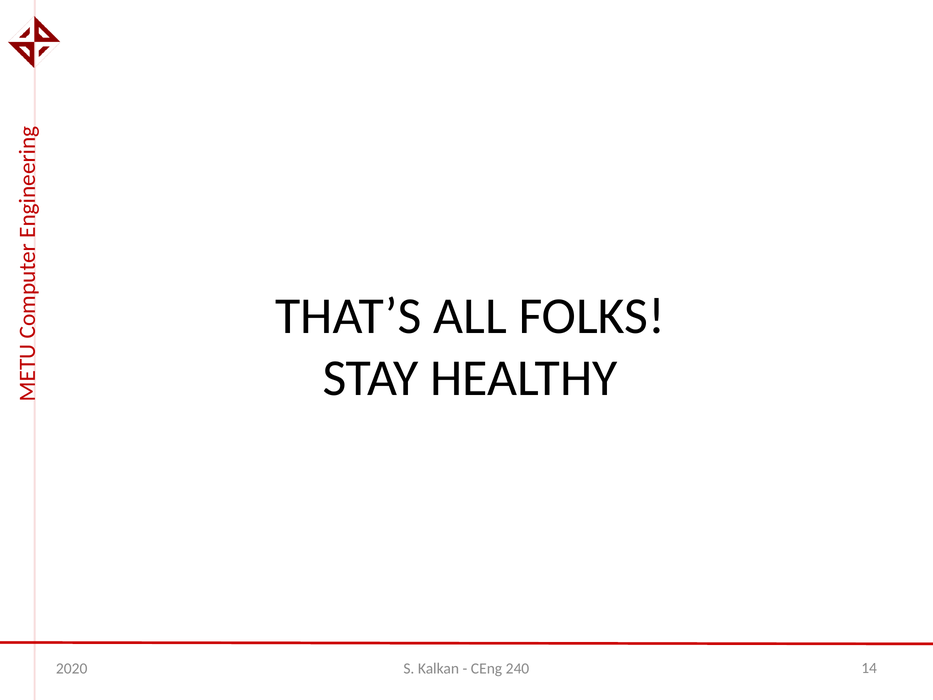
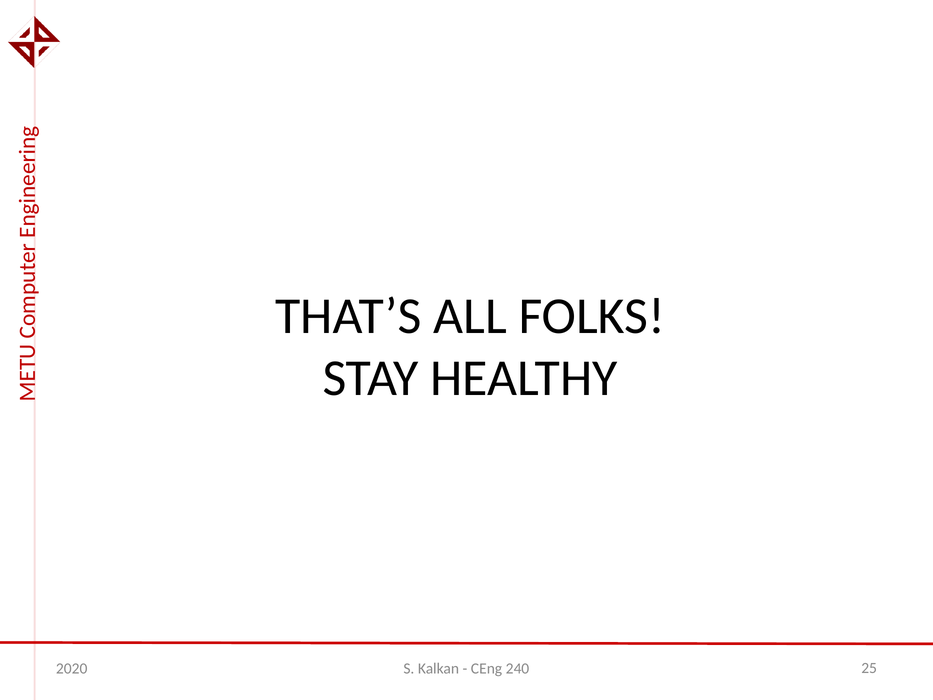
14: 14 -> 25
